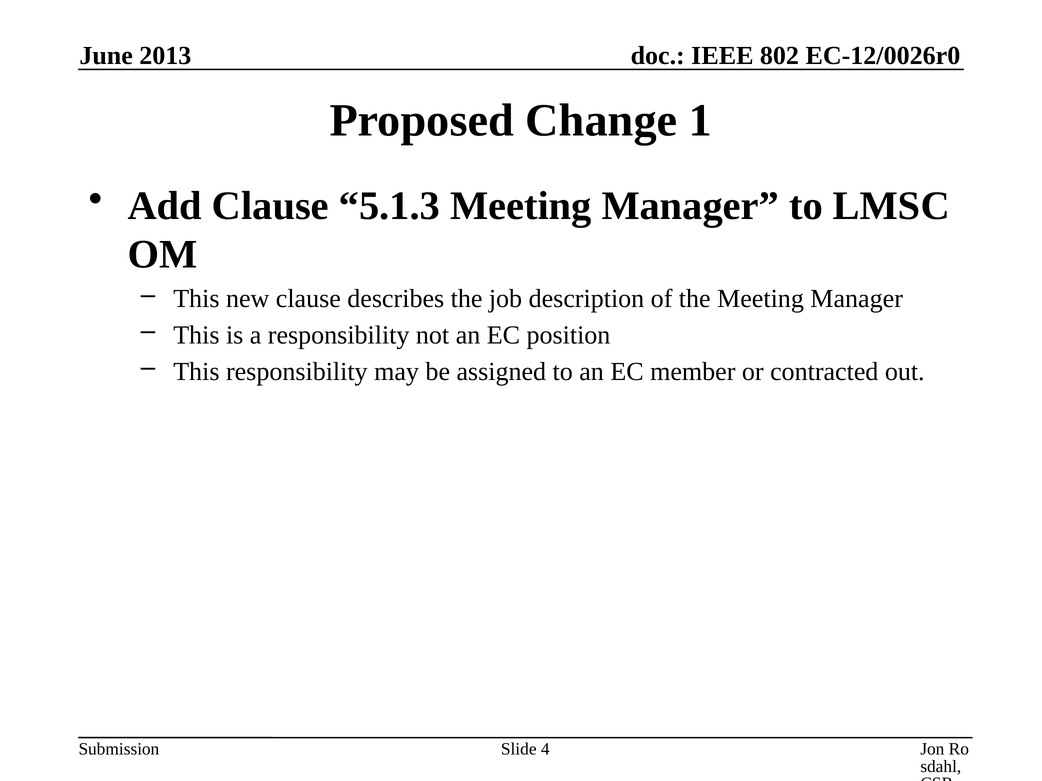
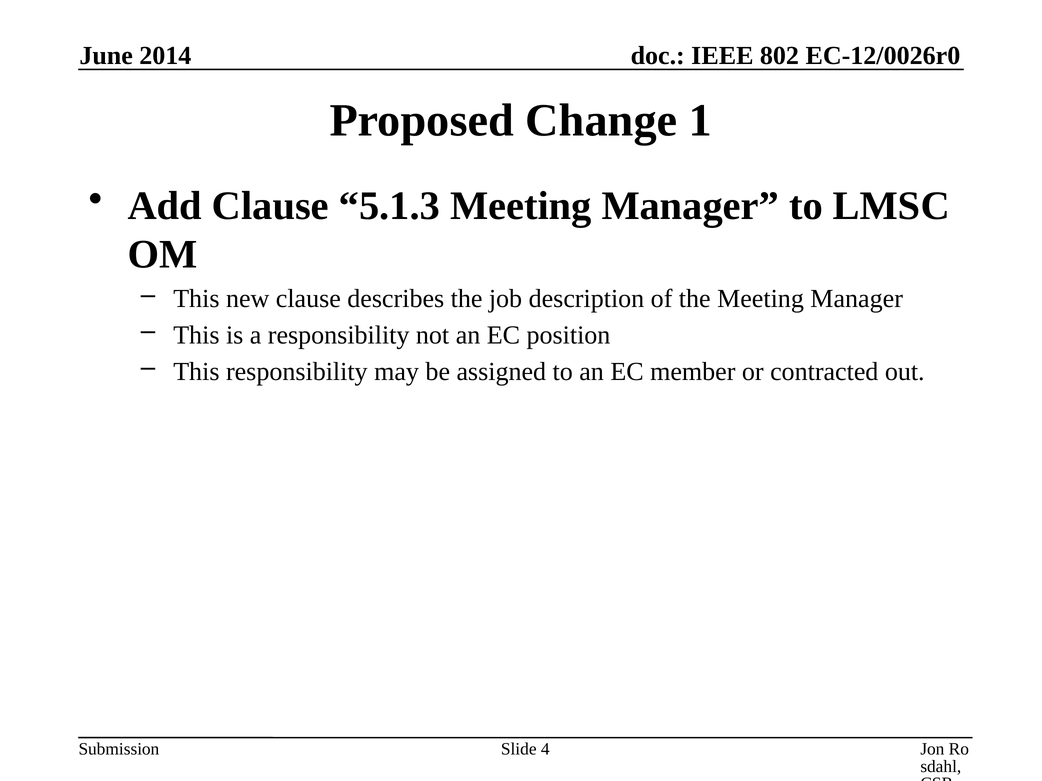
2013: 2013 -> 2014
